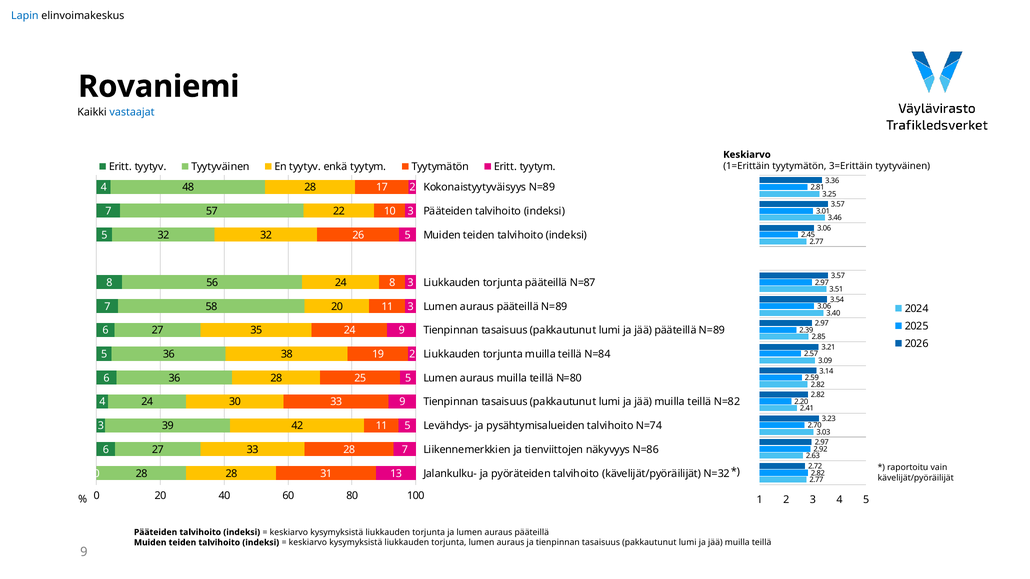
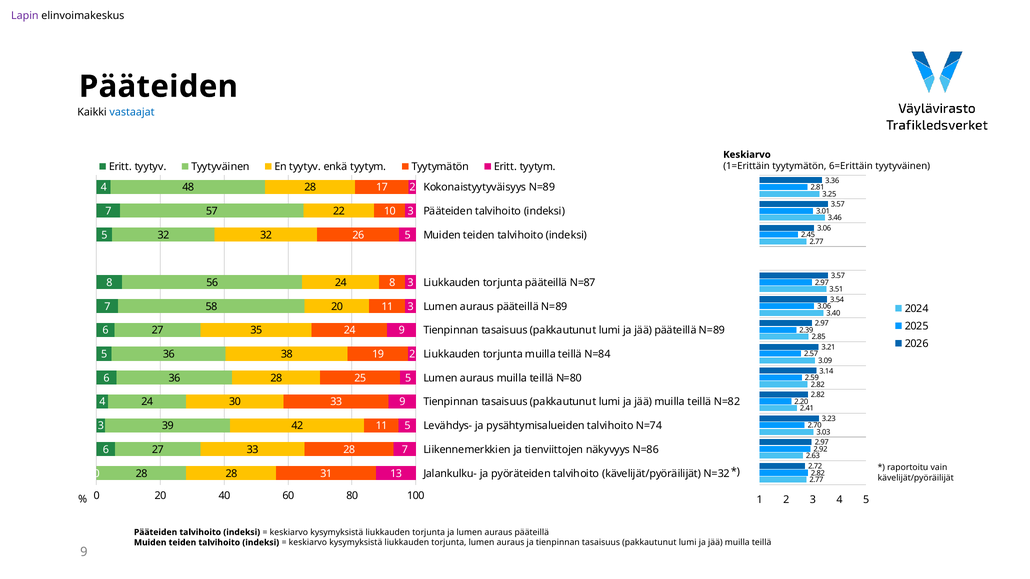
Lapin colour: blue -> purple
Rovaniemi at (159, 87): Rovaniemi -> Pääteiden
3=Erittäin: 3=Erittäin -> 6=Erittäin
